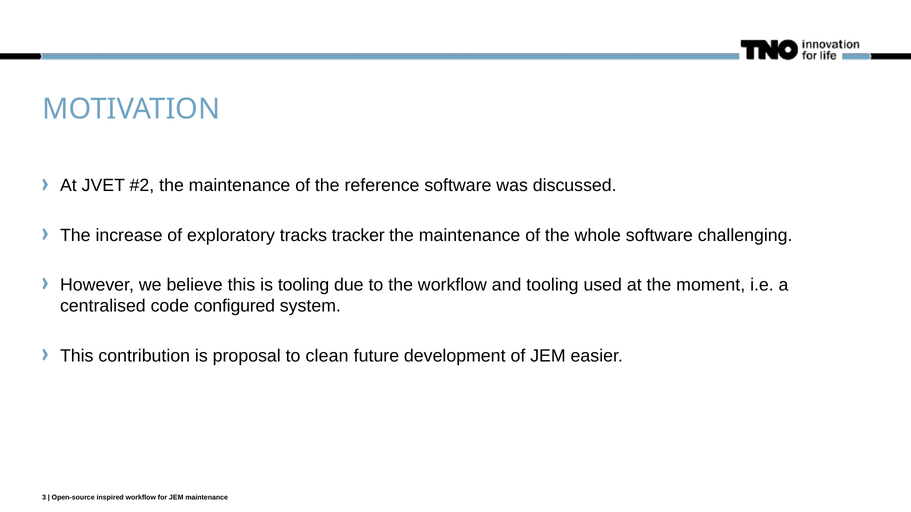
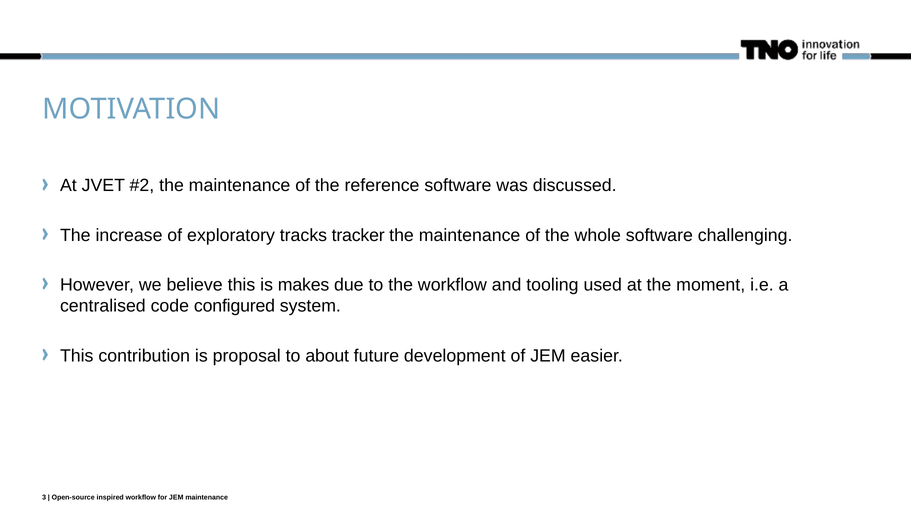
is tooling: tooling -> makes
clean: clean -> about
